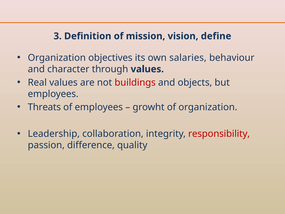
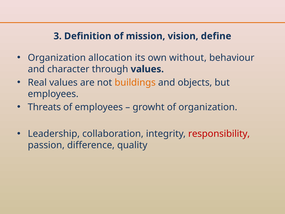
objectives: objectives -> allocation
salaries: salaries -> without
buildings colour: red -> orange
